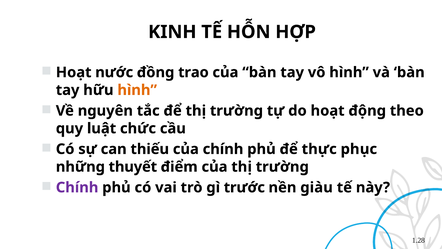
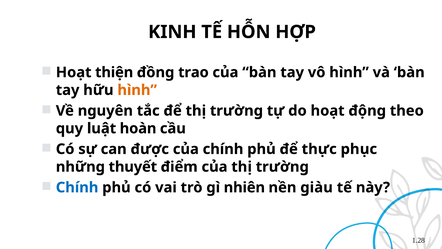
nước: nước -> thiện
chức: chức -> hoàn
thiếu: thiếu -> được
Chính at (77, 187) colour: purple -> blue
trước: trước -> nhiên
